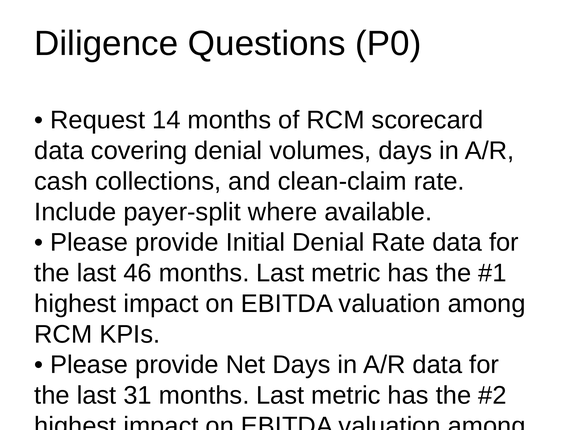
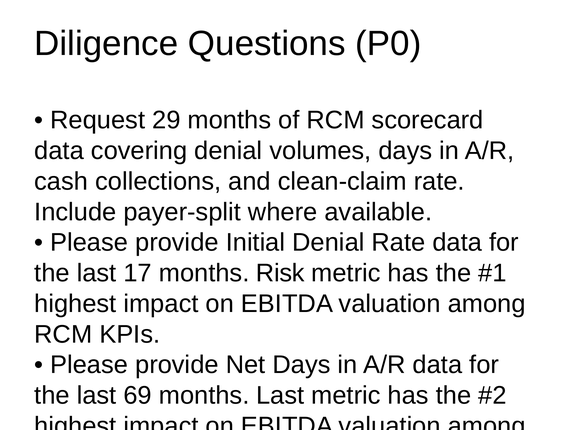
14: 14 -> 29
46: 46 -> 17
Last at (280, 273): Last -> Risk
31: 31 -> 69
